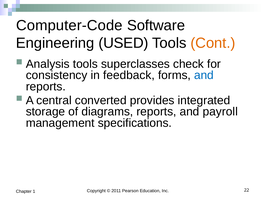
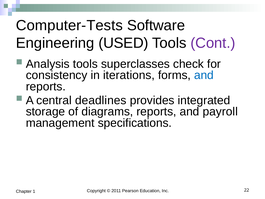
Computer-Code: Computer-Code -> Computer-Tests
Cont colour: orange -> purple
feedback: feedback -> iterations
converted: converted -> deadlines
